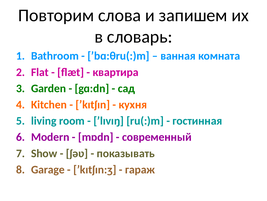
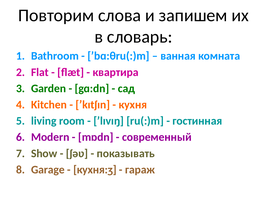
ʹkıtʃın:ʒ: ʹkıtʃın:ʒ -> кухня:ʒ
